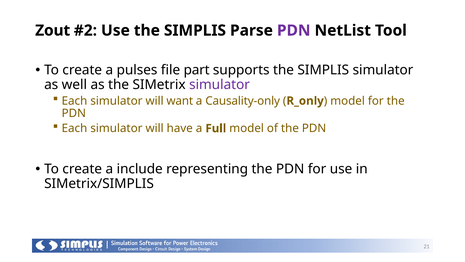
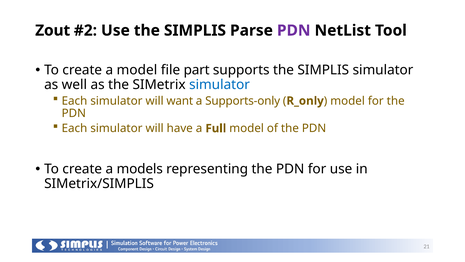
a pulses: pulses -> model
simulator at (219, 85) colour: purple -> blue
Causality-only: Causality-only -> Supports-only
include: include -> models
